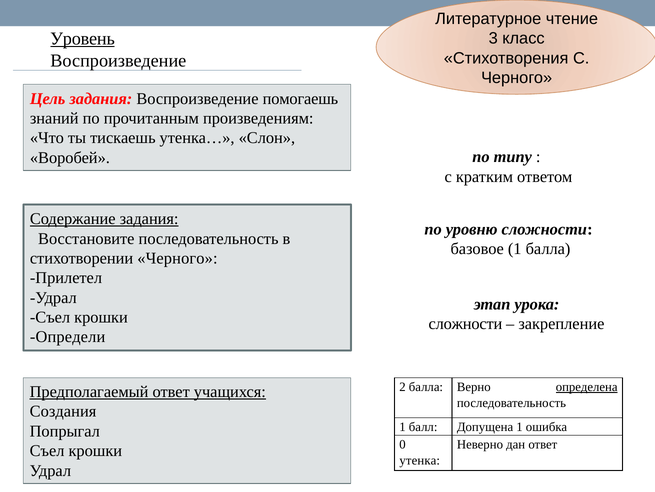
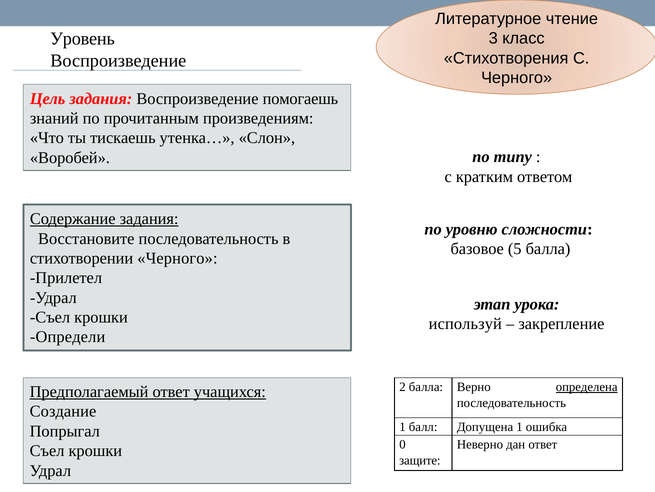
Уровень underline: present -> none
базовое 1: 1 -> 5
сложности at (465, 324): сложности -> используй
Создания: Создания -> Создание
утенка: утенка -> защите
